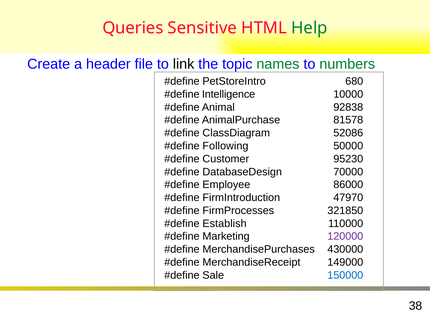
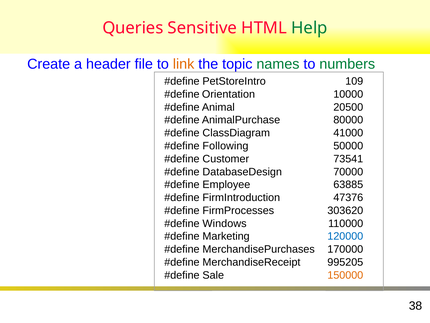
link colour: black -> orange
680: 680 -> 109
Intelligence: Intelligence -> Orientation
92838: 92838 -> 20500
81578: 81578 -> 80000
52086: 52086 -> 41000
95230: 95230 -> 73541
86000: 86000 -> 63885
47970: 47970 -> 47376
321850: 321850 -> 303620
Establish: Establish -> Windows
120000 colour: purple -> blue
430000: 430000 -> 170000
149000: 149000 -> 995205
150000 colour: blue -> orange
